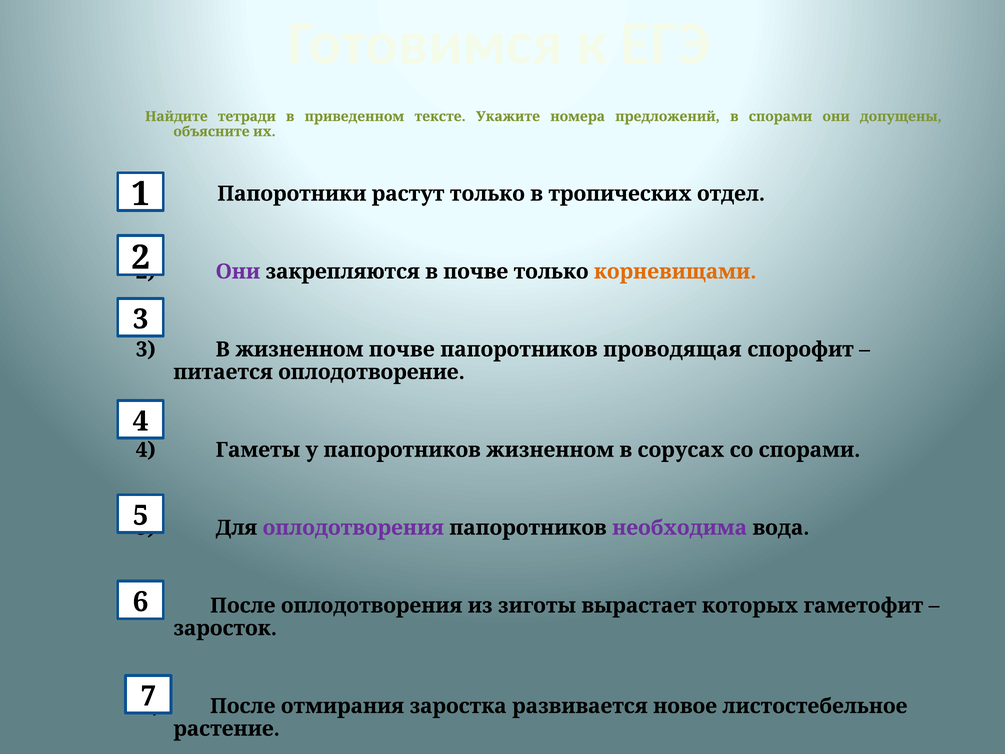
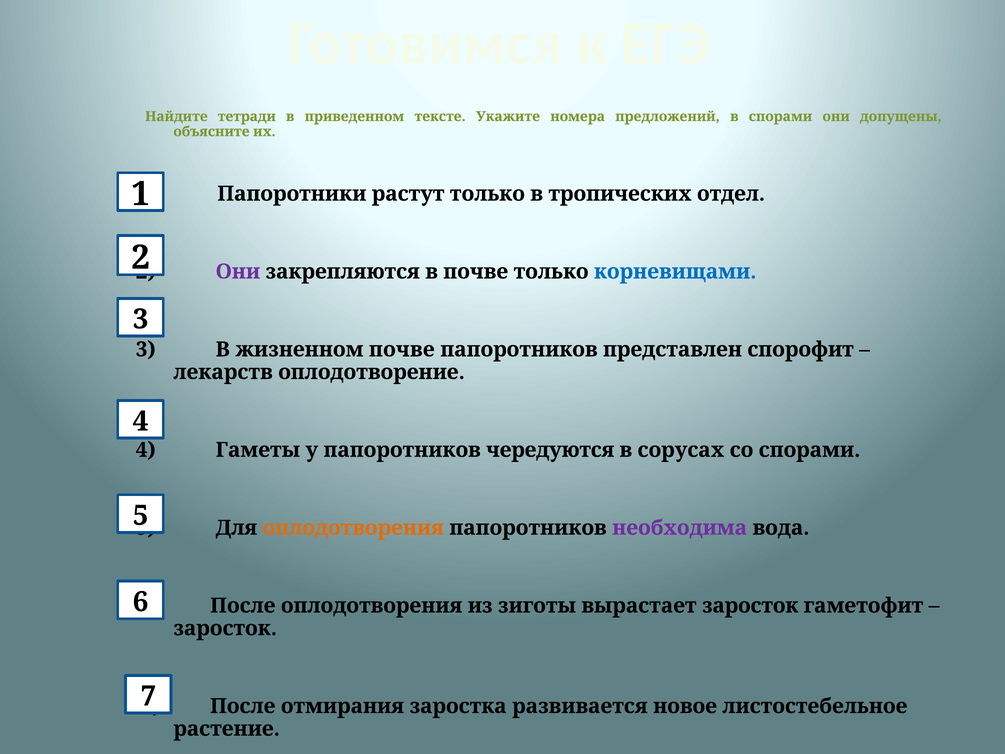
корневищами colour: orange -> blue
проводящая: проводящая -> представлен
питается: питается -> лекарств
папоротников жизненном: жизненном -> чередуются
оплодотворения at (353, 528) colour: purple -> orange
вырастает которых: которых -> заросток
